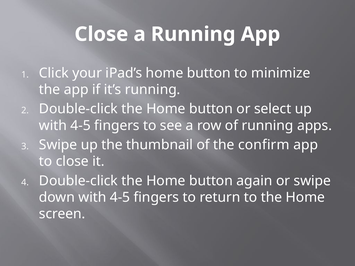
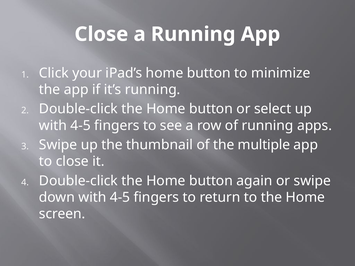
confirm: confirm -> multiple
